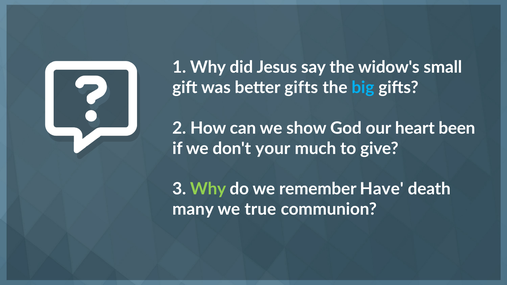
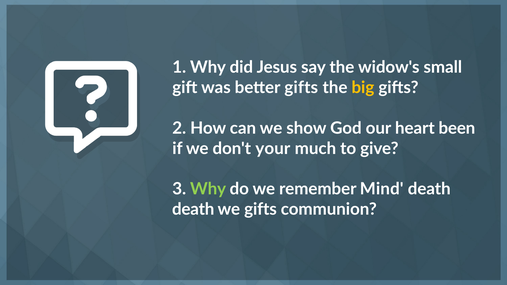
big colour: light blue -> yellow
Have: Have -> Mind
many at (193, 209): many -> death
we true: true -> gifts
